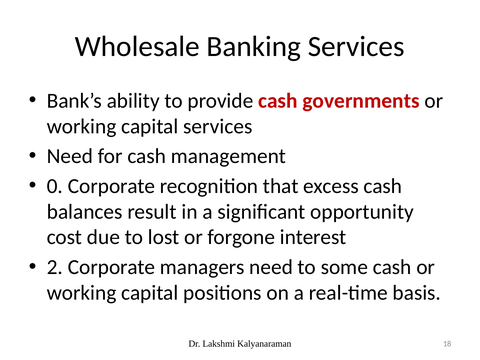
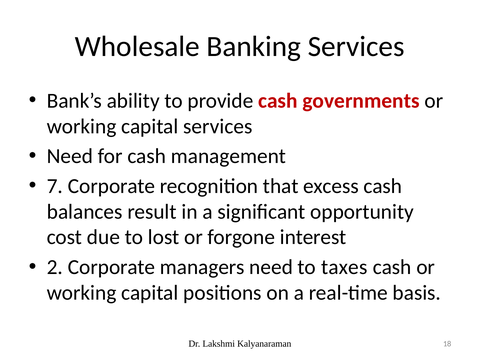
0: 0 -> 7
some: some -> taxes
